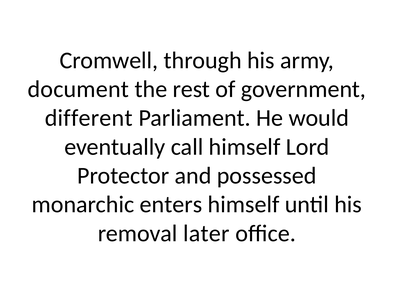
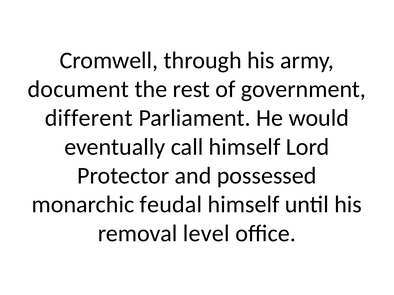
enters: enters -> feudal
later: later -> level
